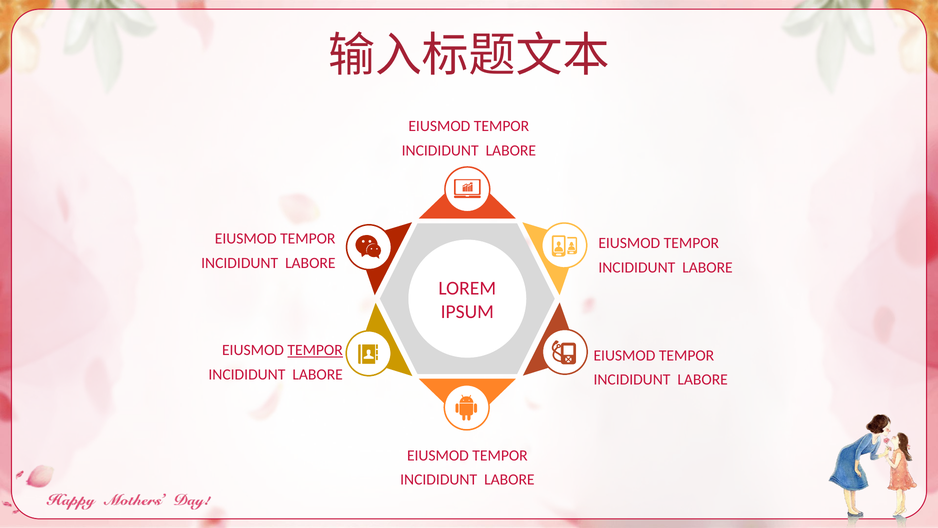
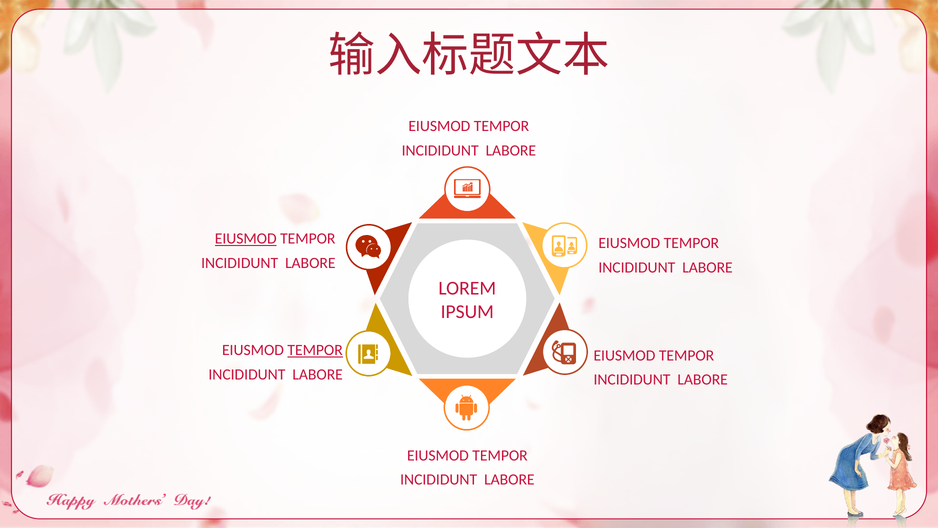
EIUSMOD at (246, 239) underline: none -> present
